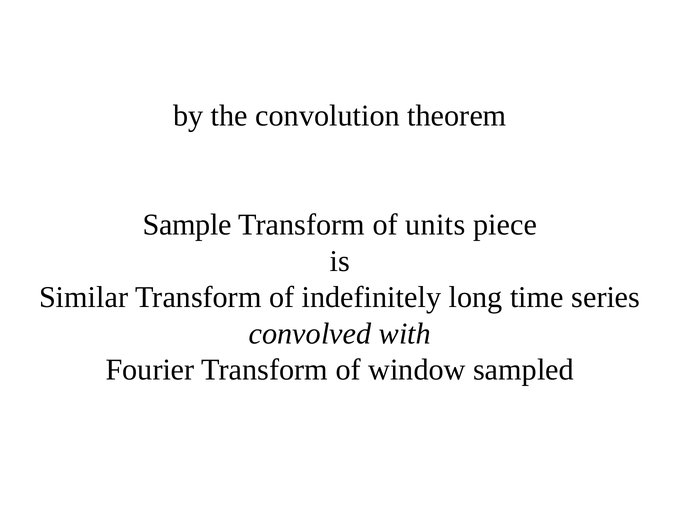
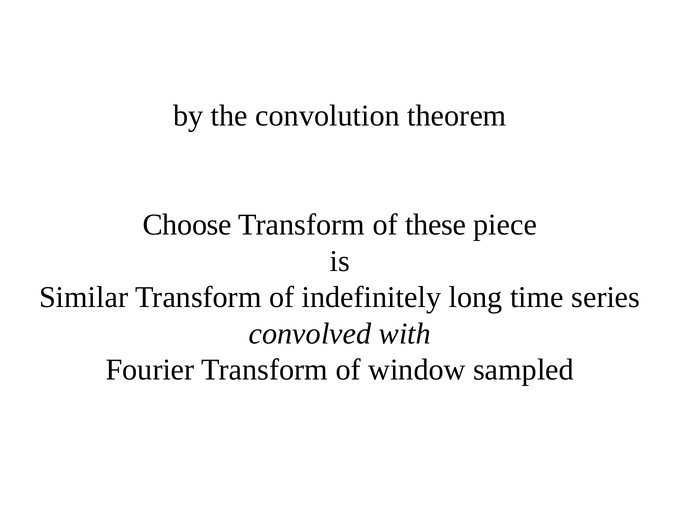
Sample: Sample -> Choose
units: units -> these
